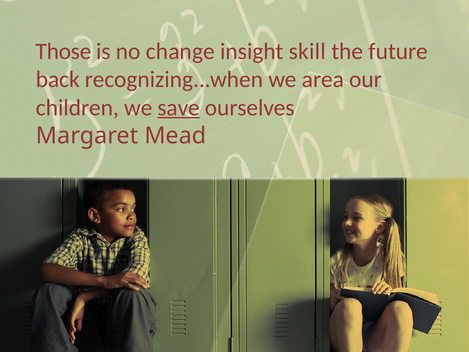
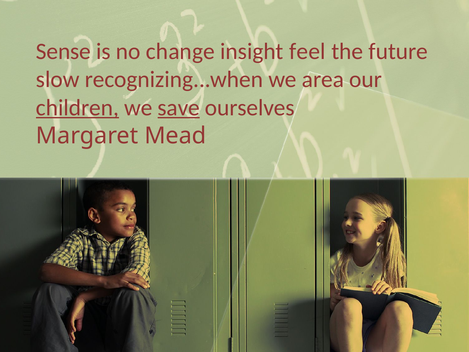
Those: Those -> Sense
skill: skill -> feel
back: back -> slow
children underline: none -> present
